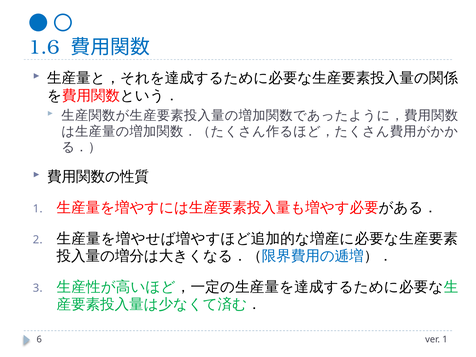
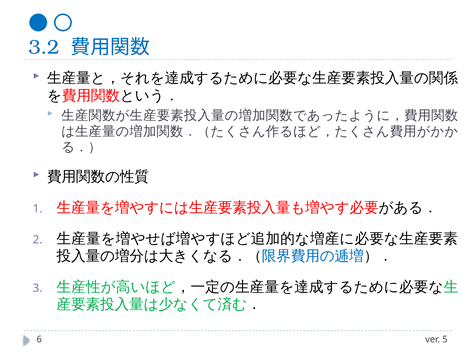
1.6: 1.6 -> 3.2
ver 1: 1 -> 5
